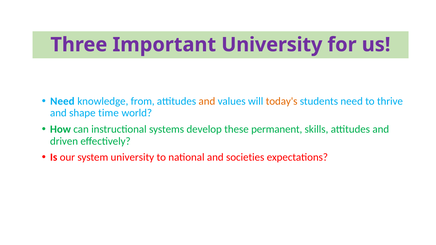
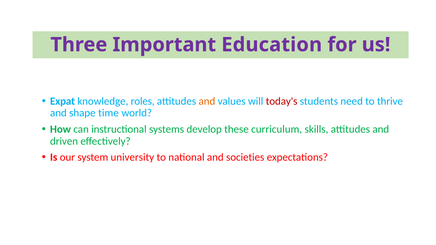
Important University: University -> Education
Need at (62, 101): Need -> Expat
from: from -> roles
today's colour: orange -> red
permanent: permanent -> curriculum
